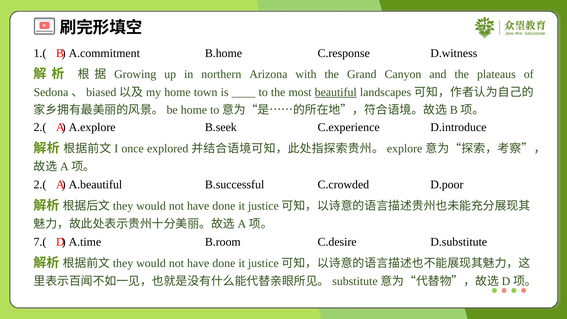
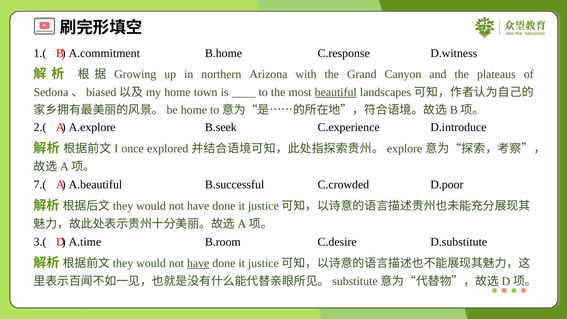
2.( at (40, 185): 2.( -> 7.(
7.(: 7.( -> 3.(
have at (198, 263) underline: none -> present
